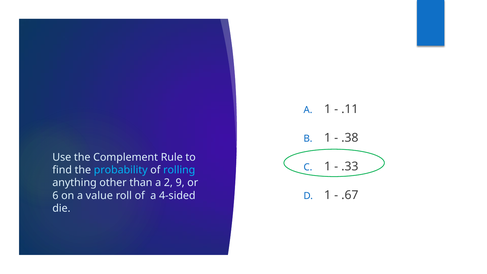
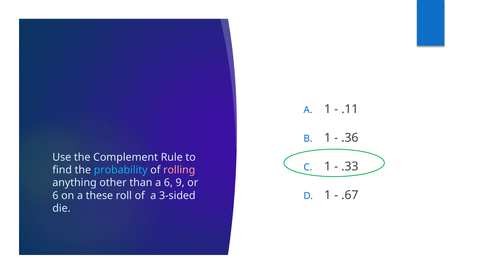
.38: .38 -> .36
rolling colour: light blue -> pink
a 2: 2 -> 6
value: value -> these
4-sided: 4-sided -> 3-sided
